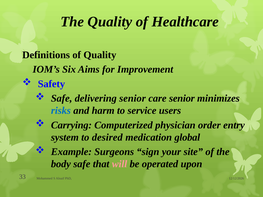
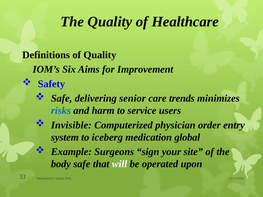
care senior: senior -> trends
Carrying: Carrying -> Invisible
desired: desired -> iceberg
will colour: pink -> white
